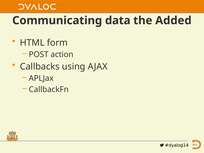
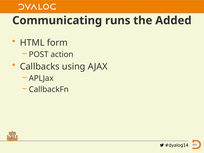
data: data -> runs
